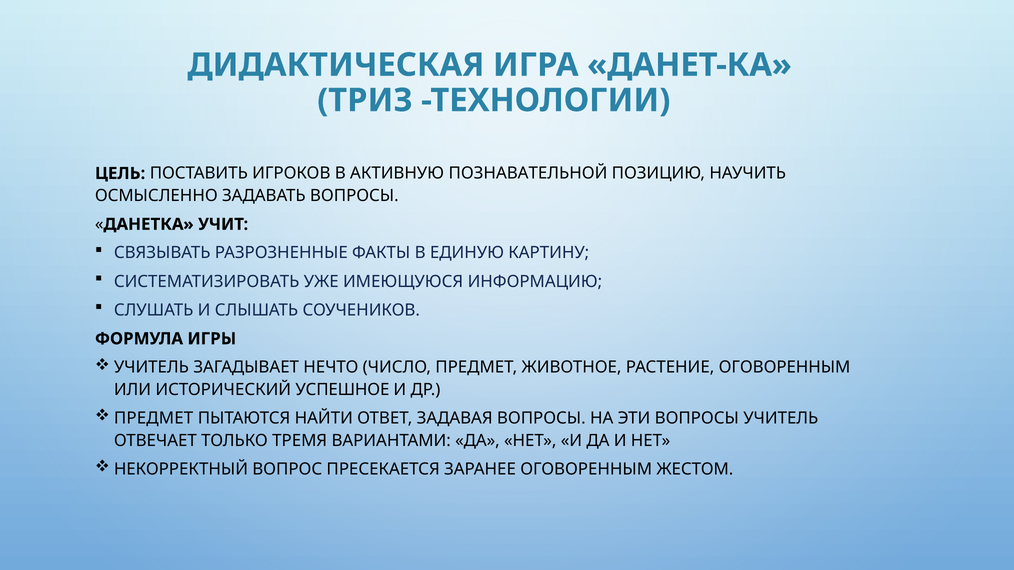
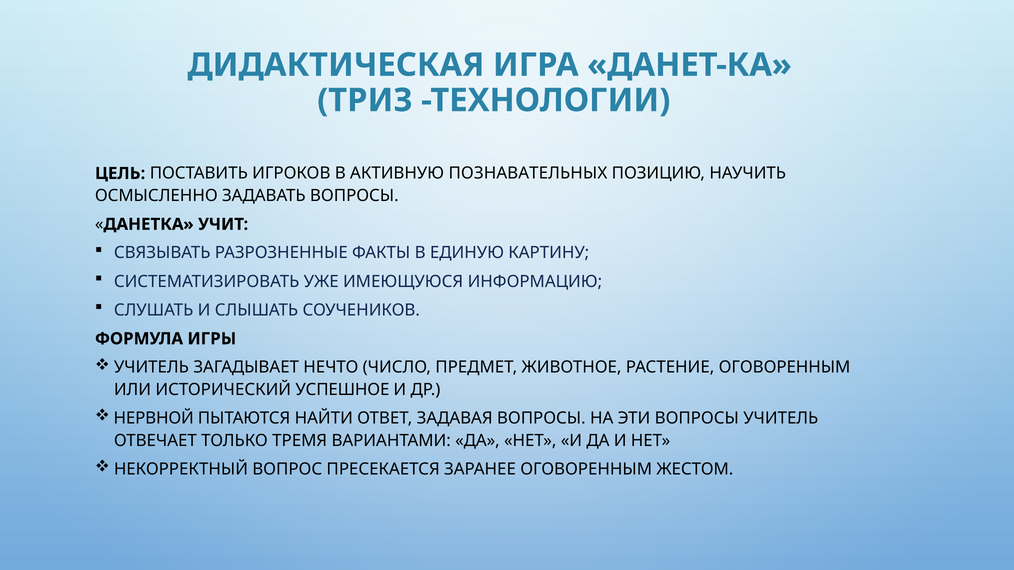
ПОЗНАВАТЕЛЬНОЙ: ПОЗНАВАТЕЛЬНОЙ -> ПОЗНАВАТЕЛЬНЫХ
ПРЕДМЕТ at (154, 418): ПРЕДМЕТ -> НЕРВНОЙ
